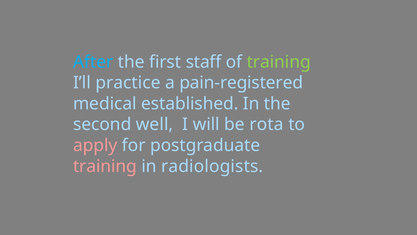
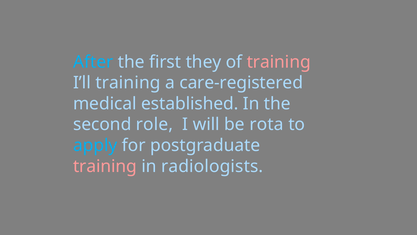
staff: staff -> they
training at (279, 62) colour: light green -> pink
I’ll practice: practice -> training
pain-registered: pain-registered -> care-registered
well: well -> role
apply colour: pink -> light blue
